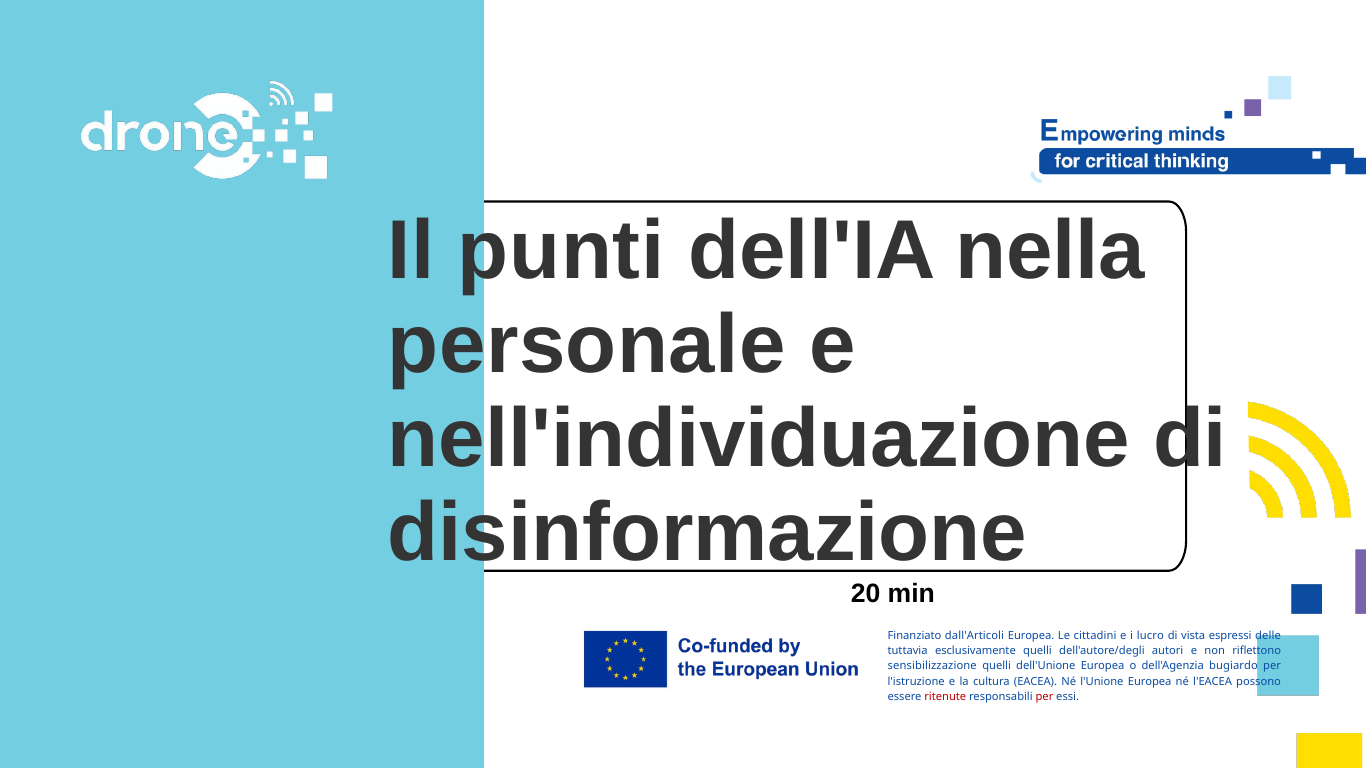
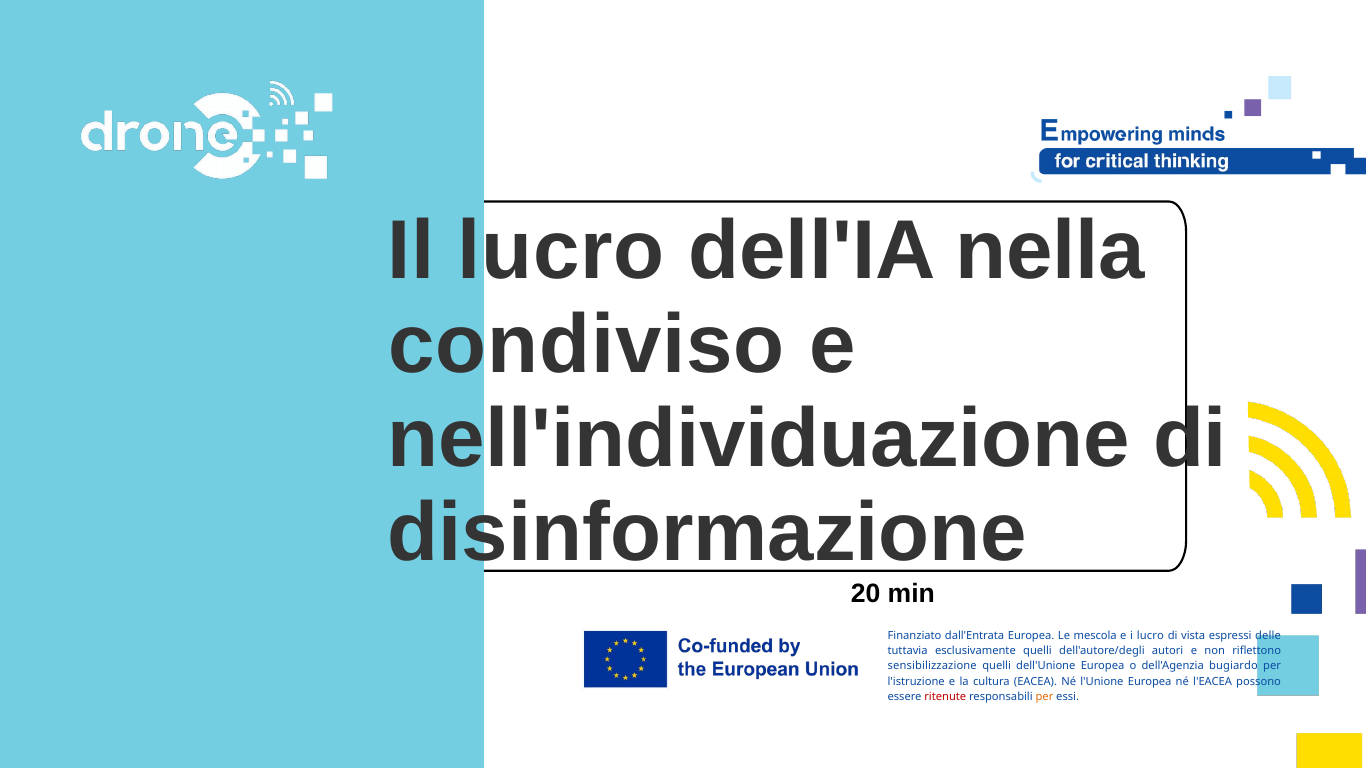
Il punti: punti -> lucro
personale: personale -> condiviso
dall'Articoli: dall'Articoli -> dall'Entrata
cittadini: cittadini -> mescola
per at (1044, 697) colour: red -> orange
